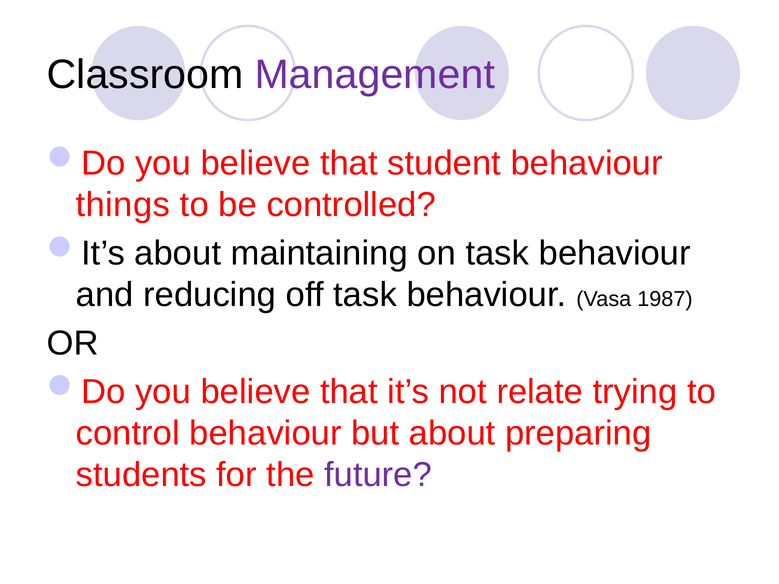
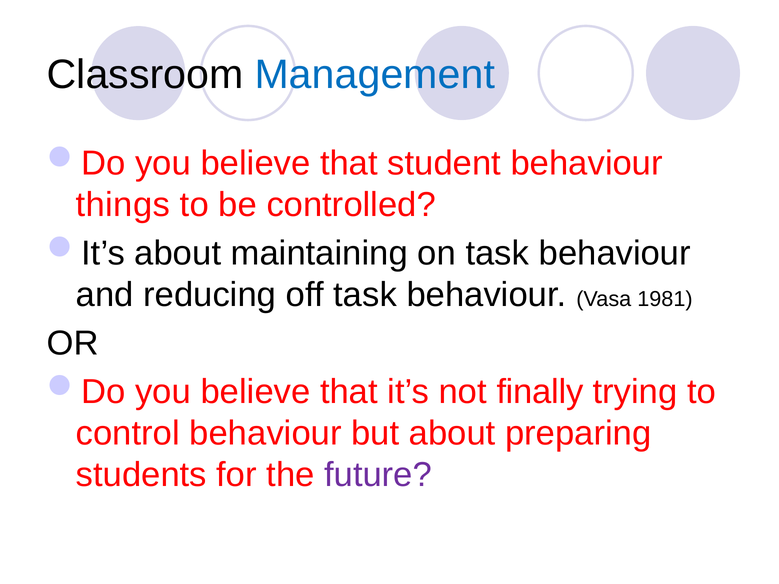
Management colour: purple -> blue
1987: 1987 -> 1981
relate: relate -> finally
